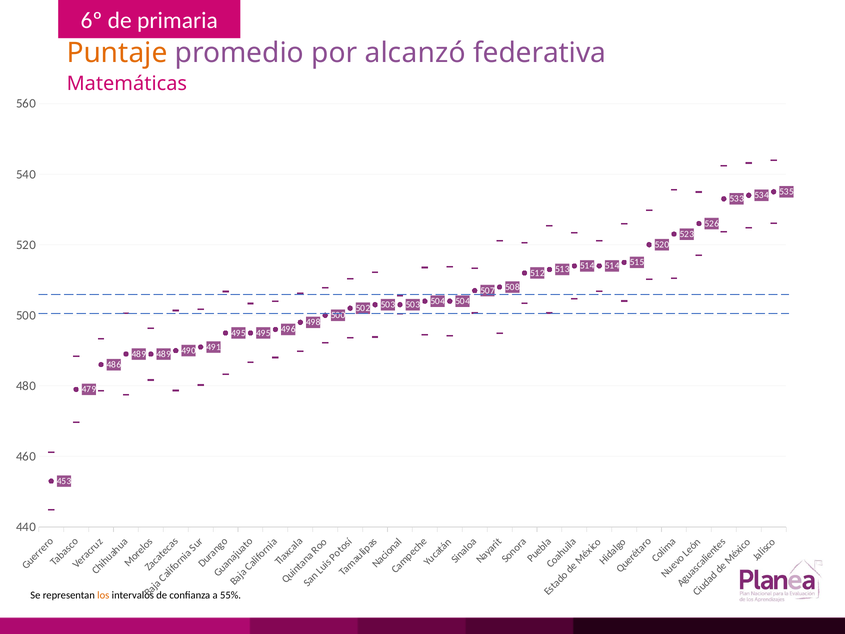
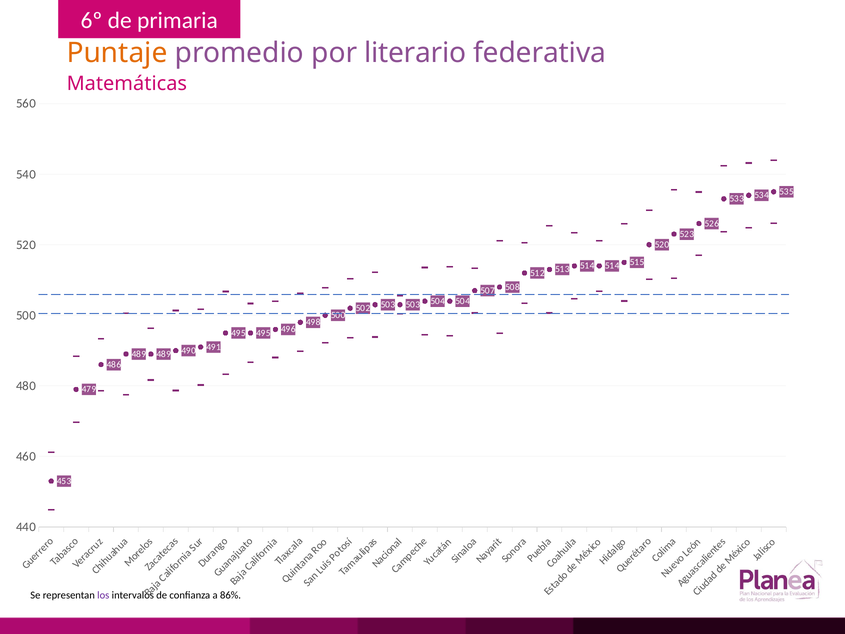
alcanzó: alcanzó -> literario
los colour: orange -> purple
55%: 55% -> 86%
